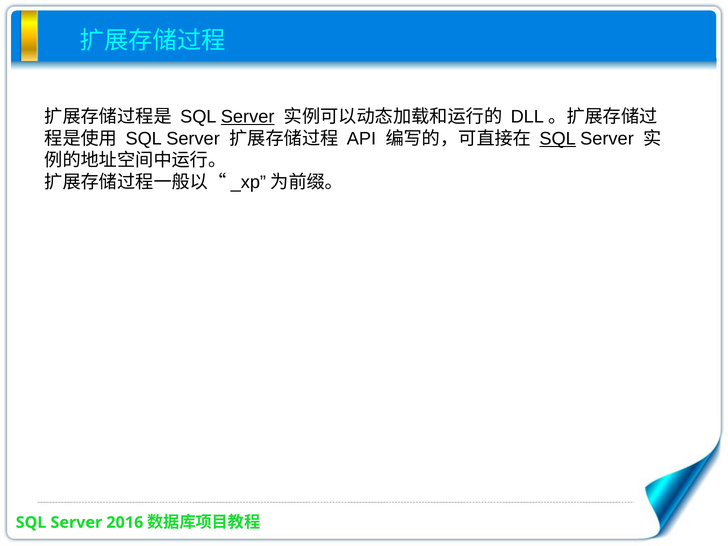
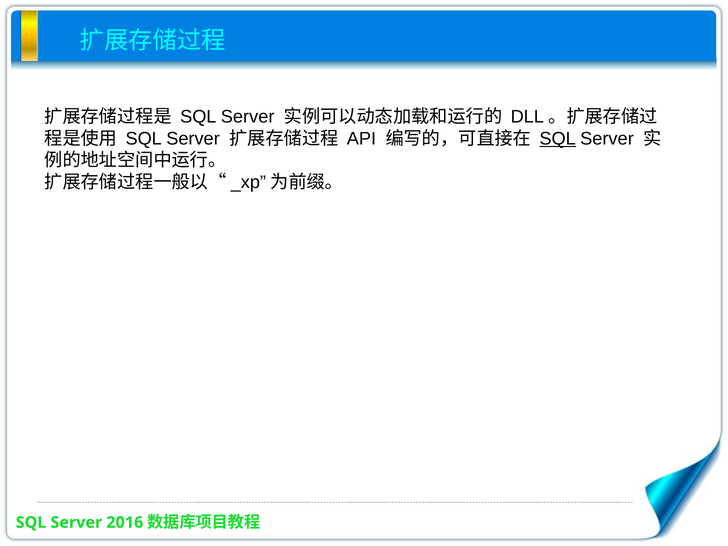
Server at (248, 117) underline: present -> none
